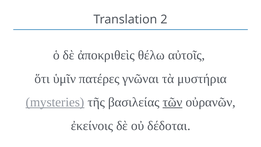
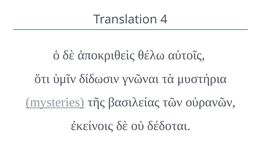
2: 2 -> 4
πατέρες: πατέρες -> δίδωσιν
τῶν underline: present -> none
